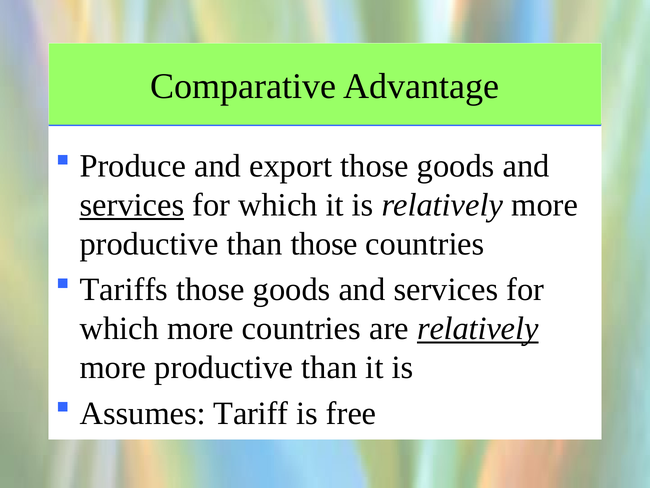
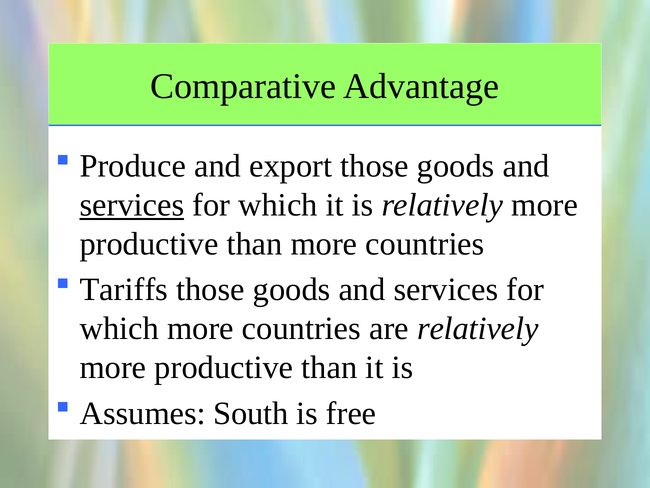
than those: those -> more
relatively at (478, 328) underline: present -> none
Tariff: Tariff -> South
